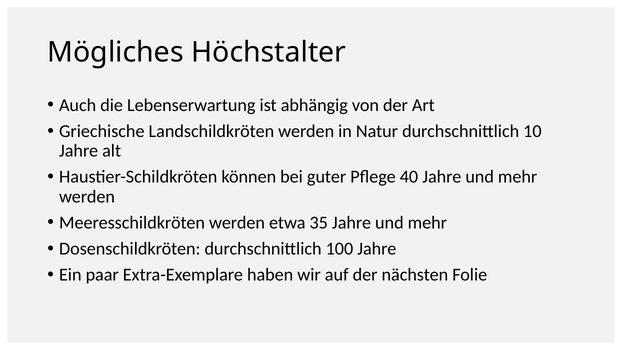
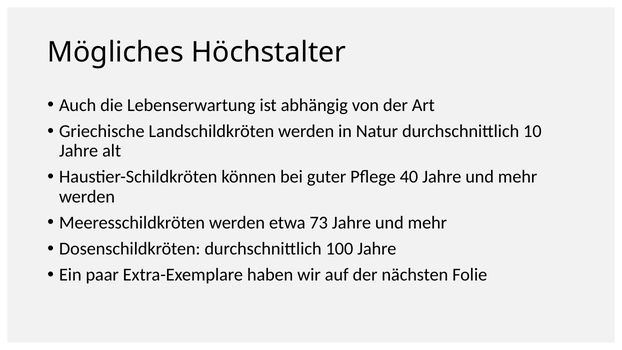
35: 35 -> 73
